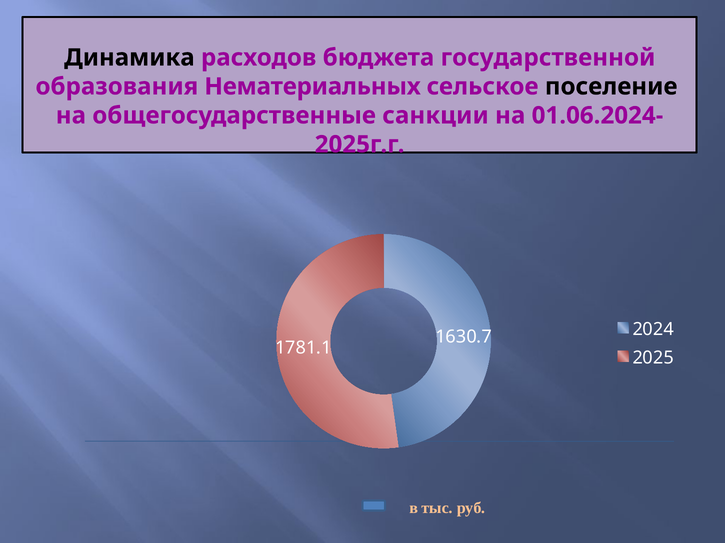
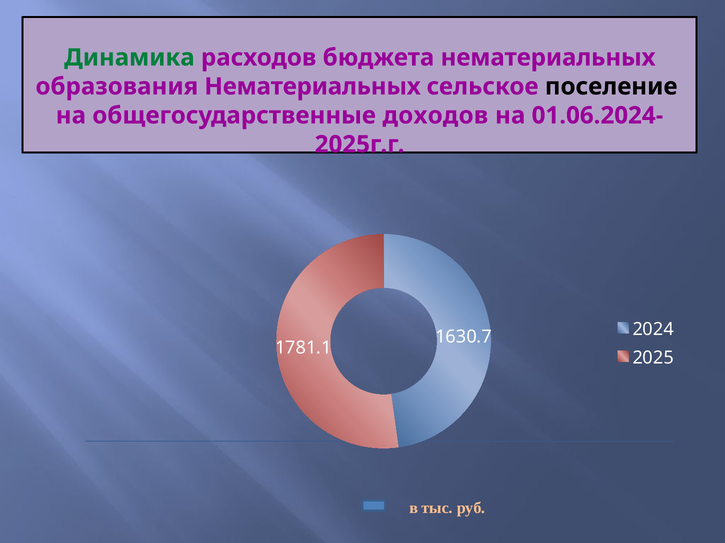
Динамика colour: black -> green
бюджета государственной: государственной -> нематериальных
санкции: санкции -> доходов
